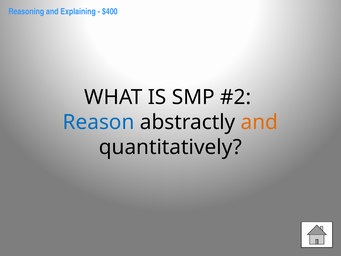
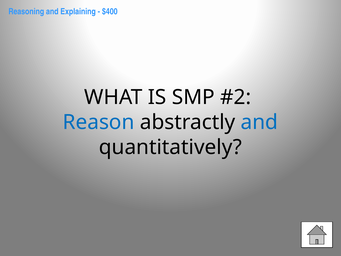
and at (259, 122) colour: orange -> blue
